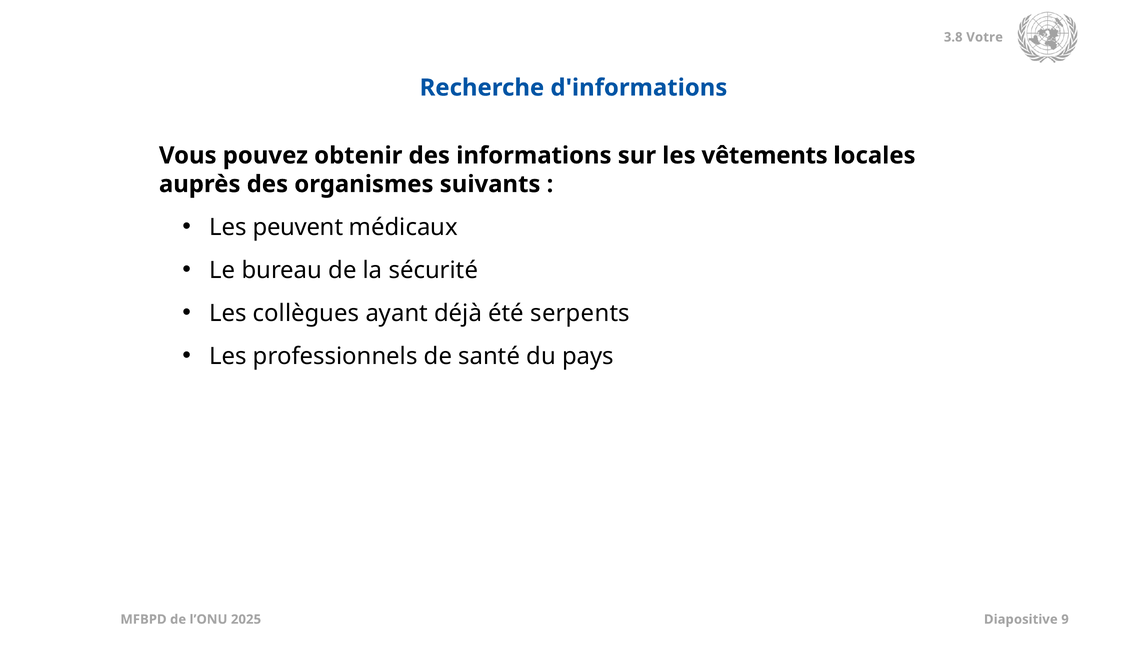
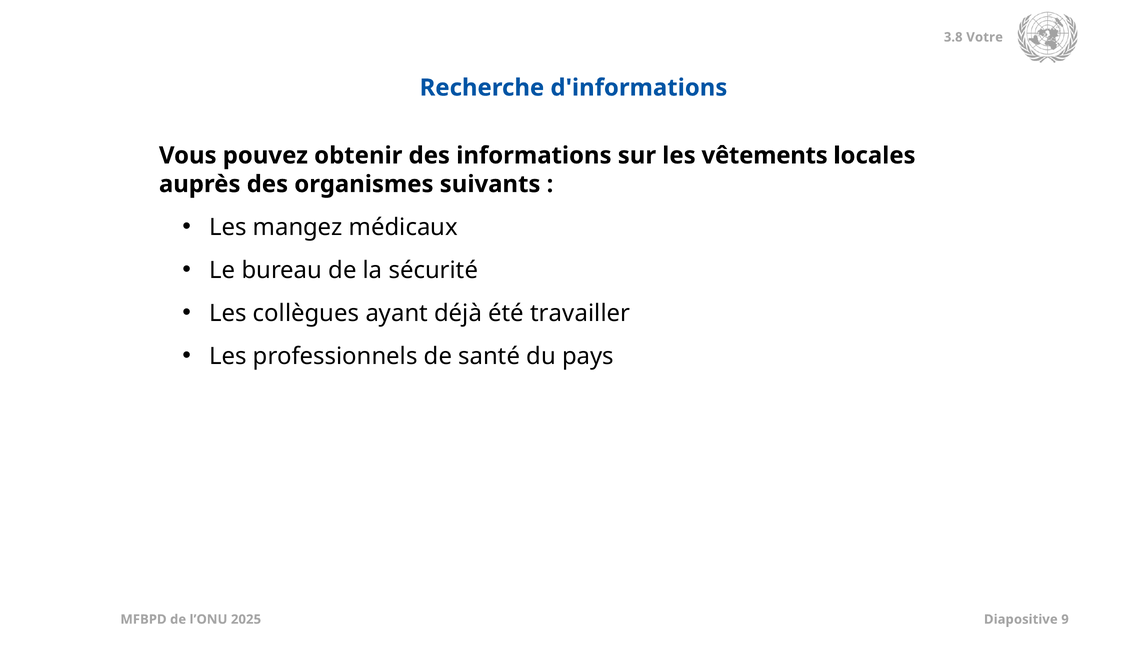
peuvent: peuvent -> mangez
serpents: serpents -> travailler
